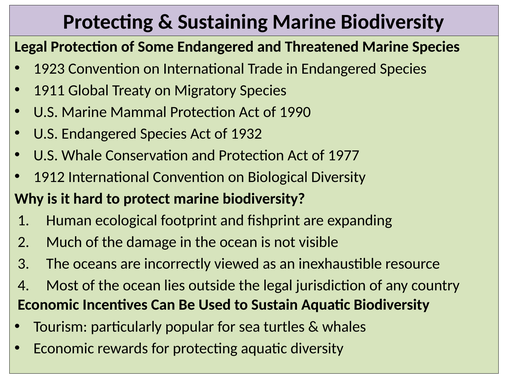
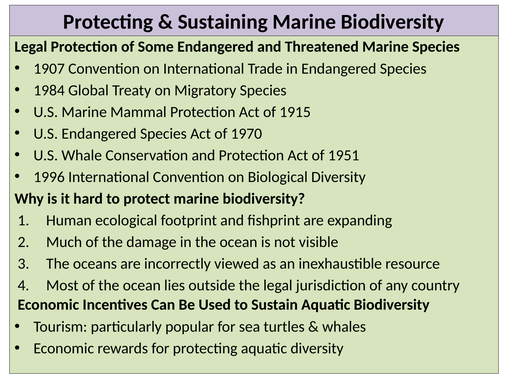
1923: 1923 -> 1907
1911: 1911 -> 1984
1990: 1990 -> 1915
1932: 1932 -> 1970
1977: 1977 -> 1951
1912: 1912 -> 1996
